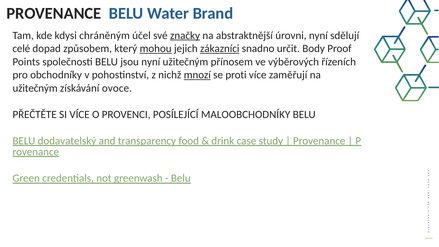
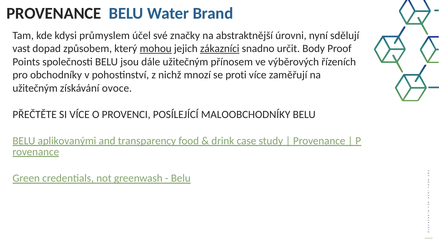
chráněným: chráněným -> průmyslem
značky underline: present -> none
celé: celé -> vast
jsou nyní: nyní -> dále
mnozí underline: present -> none
dodavatelský: dodavatelský -> aplikovanými
